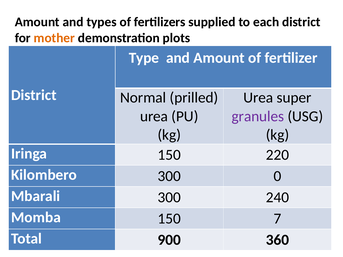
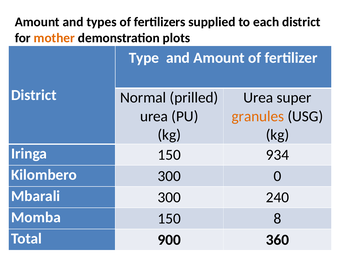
granules colour: purple -> orange
220: 220 -> 934
7: 7 -> 8
